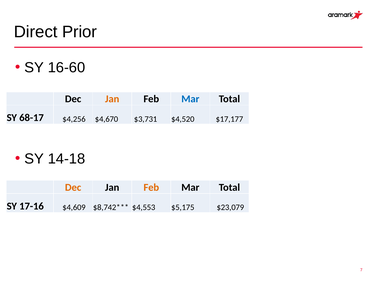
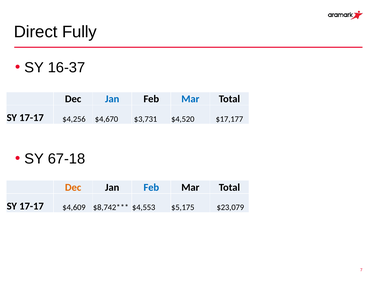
Prior: Prior -> Fully
16-60: 16-60 -> 16-37
Jan at (112, 99) colour: orange -> blue
68-17 at (32, 118): 68-17 -> 17-17
14-18: 14-18 -> 67-18
Feb at (151, 188) colour: orange -> blue
17-16 at (32, 207): 17-16 -> 17-17
